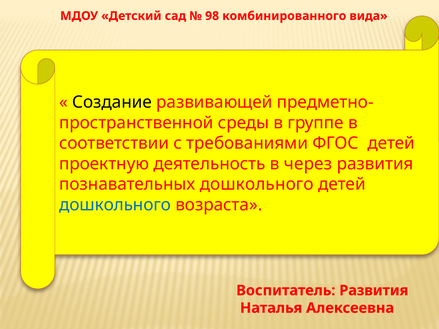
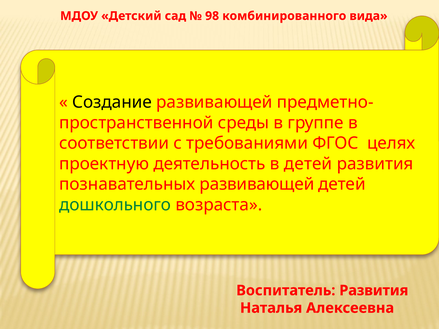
ФГОС детей: детей -> целях
в через: через -> детей
познавательных дошкольного: дошкольного -> развивающей
дошкольного at (115, 205) colour: blue -> green
